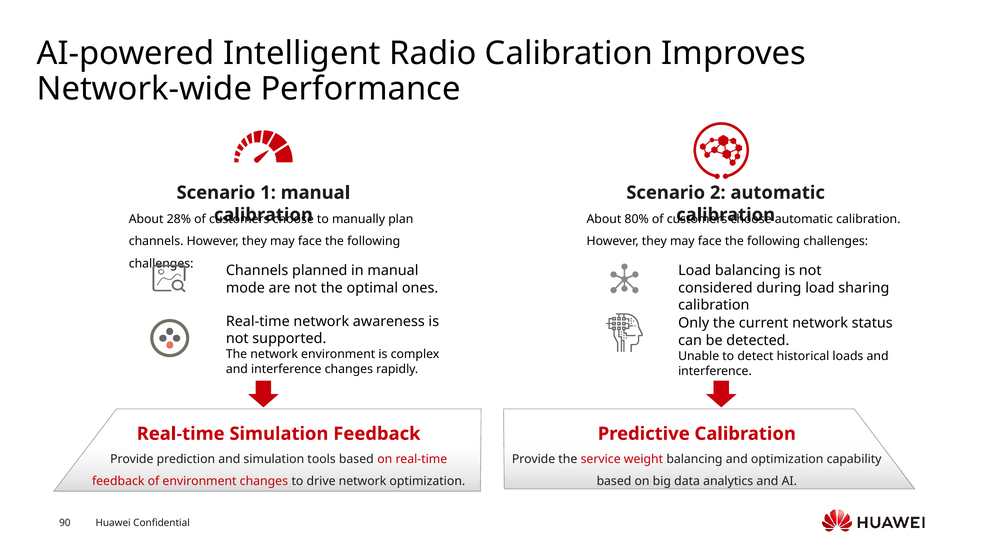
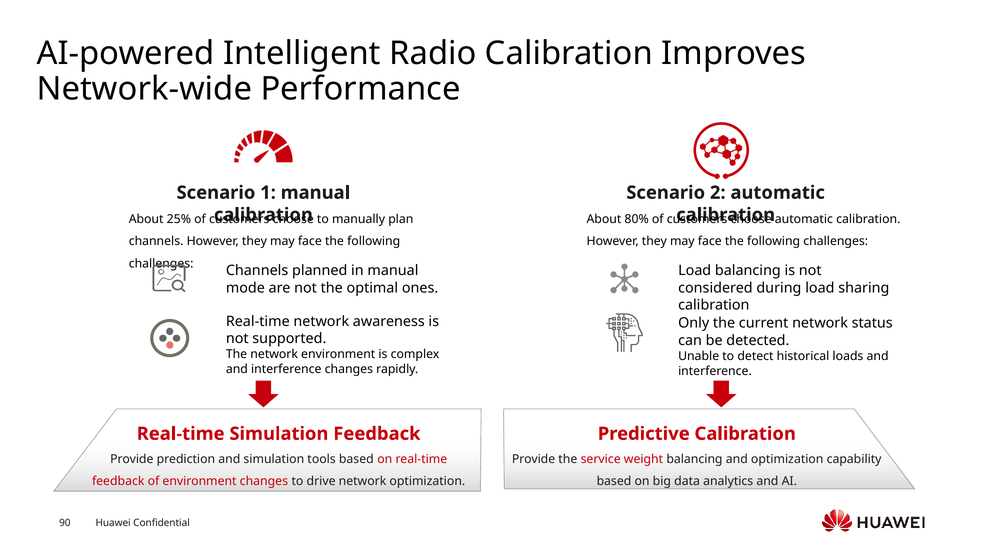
28%: 28% -> 25%
